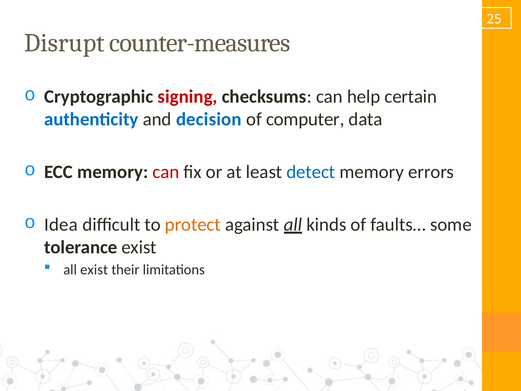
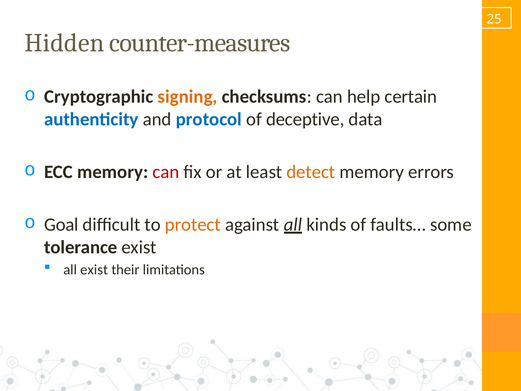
Disrupt: Disrupt -> Hidden
signing colour: red -> orange
decision: decision -> protocol
computer: computer -> deceptive
detect colour: blue -> orange
Idea: Idea -> Goal
